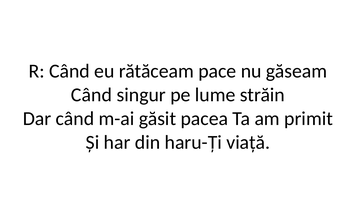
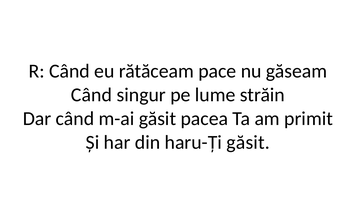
haru-Ți viață: viață -> găsit
